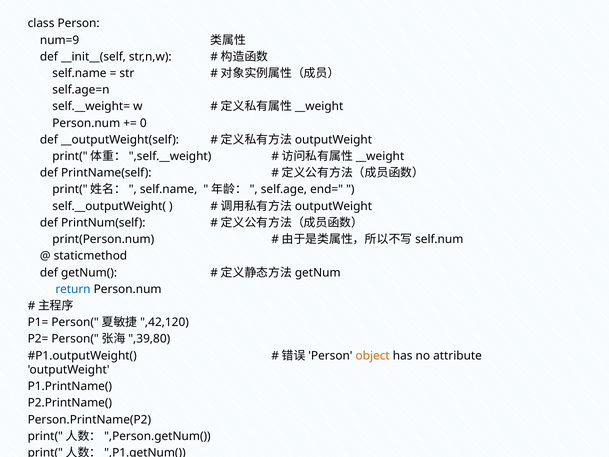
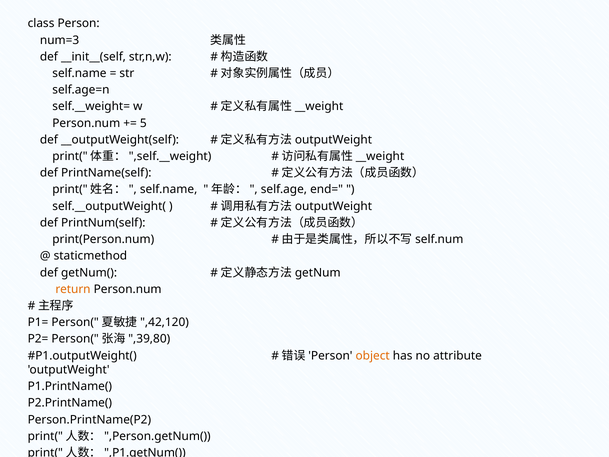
num=9: num=9 -> num=3
0: 0 -> 5
return colour: blue -> orange
